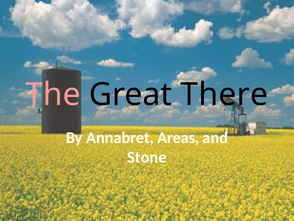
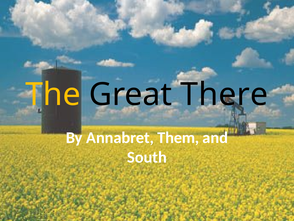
The colour: pink -> yellow
Areas: Areas -> Them
Stone: Stone -> South
